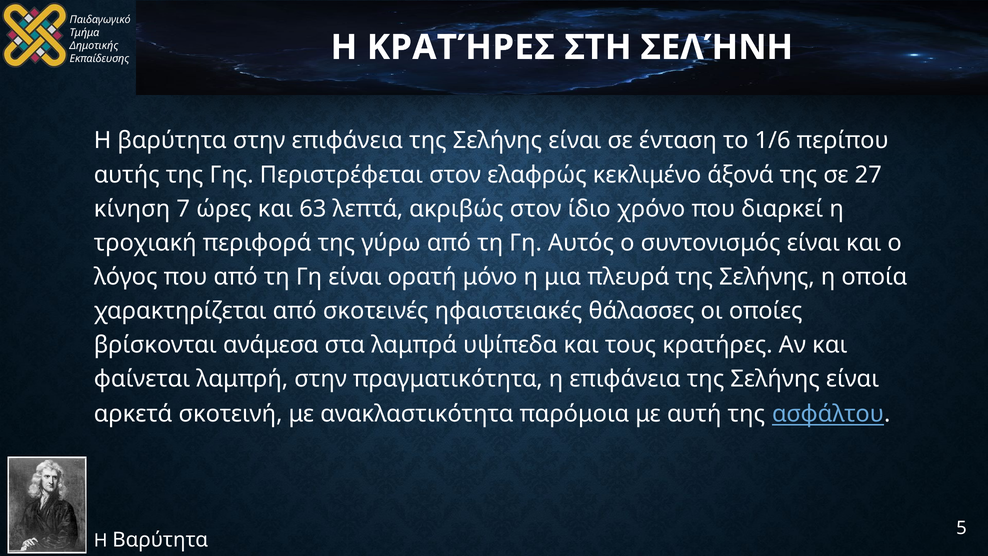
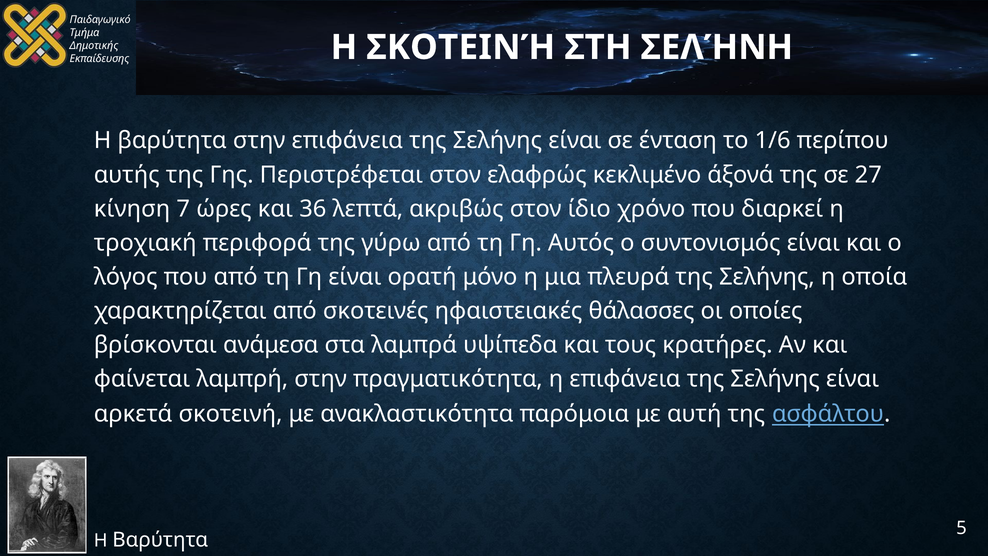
Η ΚΡΑΤΉΡΕΣ: ΚΡΑΤΉΡΕΣ -> ΣΚΟΤΕΙΝΉ
63: 63 -> 36
